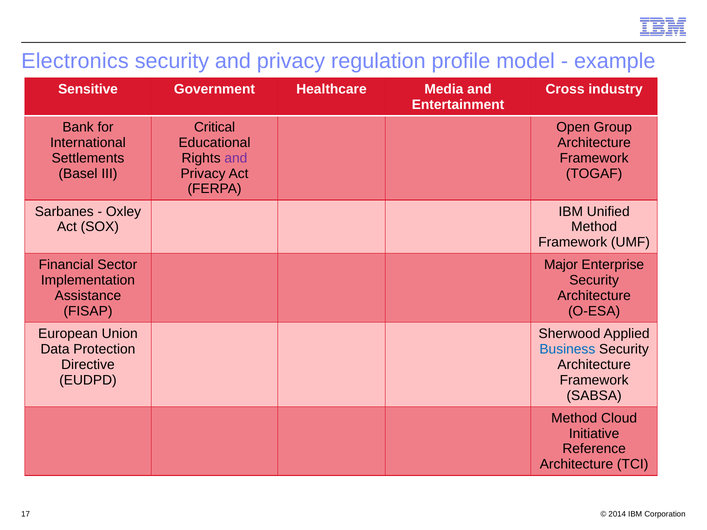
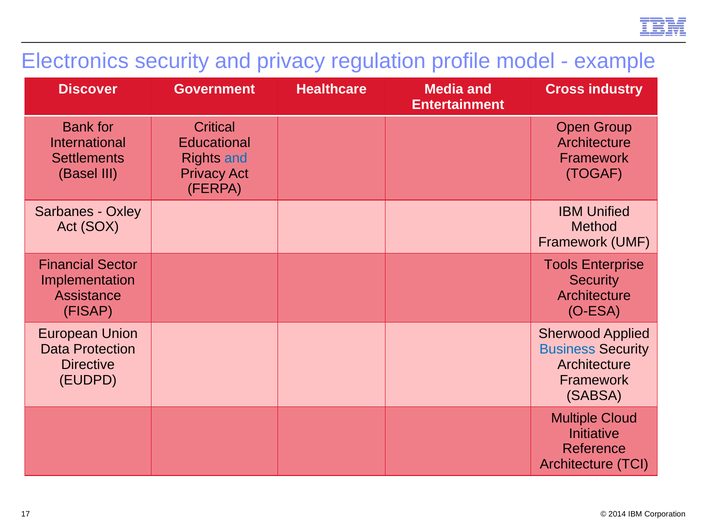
Sensitive: Sensitive -> Discover
and at (236, 158) colour: purple -> blue
Major: Major -> Tools
Method at (574, 418): Method -> Multiple
